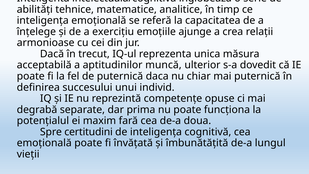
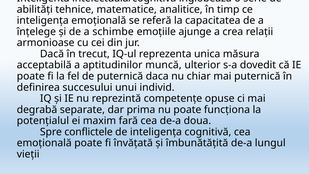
exercițiu: exercițiu -> schimbe
certitudini: certitudini -> conflictele
